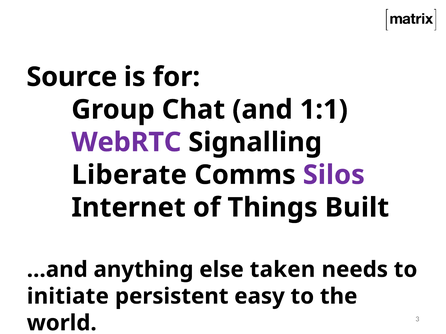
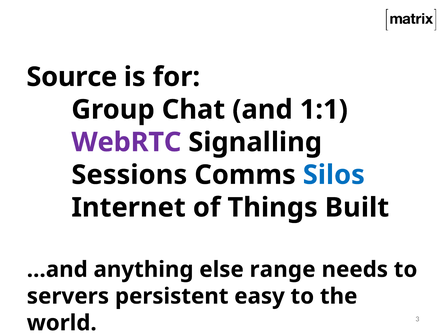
Liberate: Liberate -> Sessions
Silos colour: purple -> blue
taken: taken -> range
initiate: initiate -> servers
